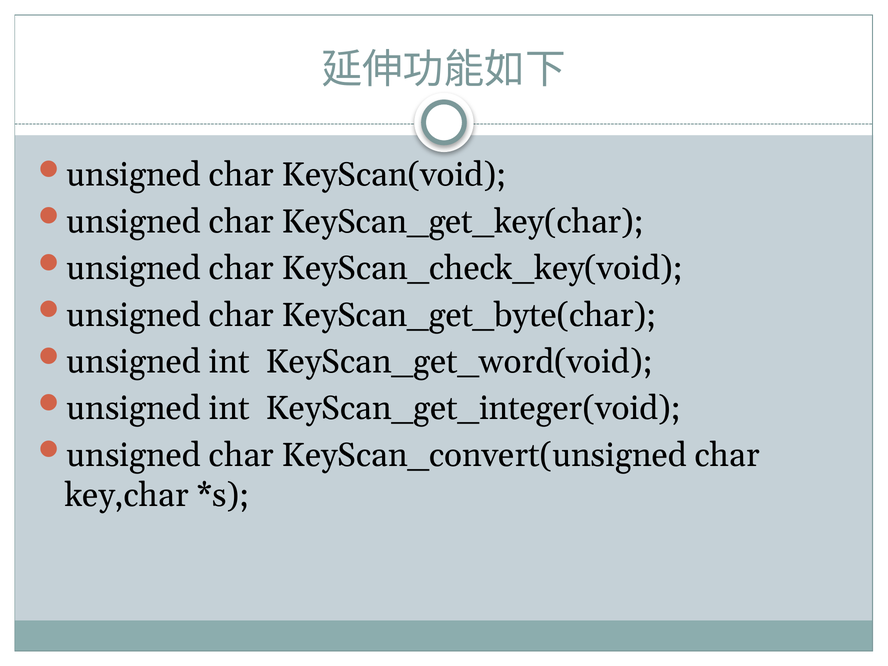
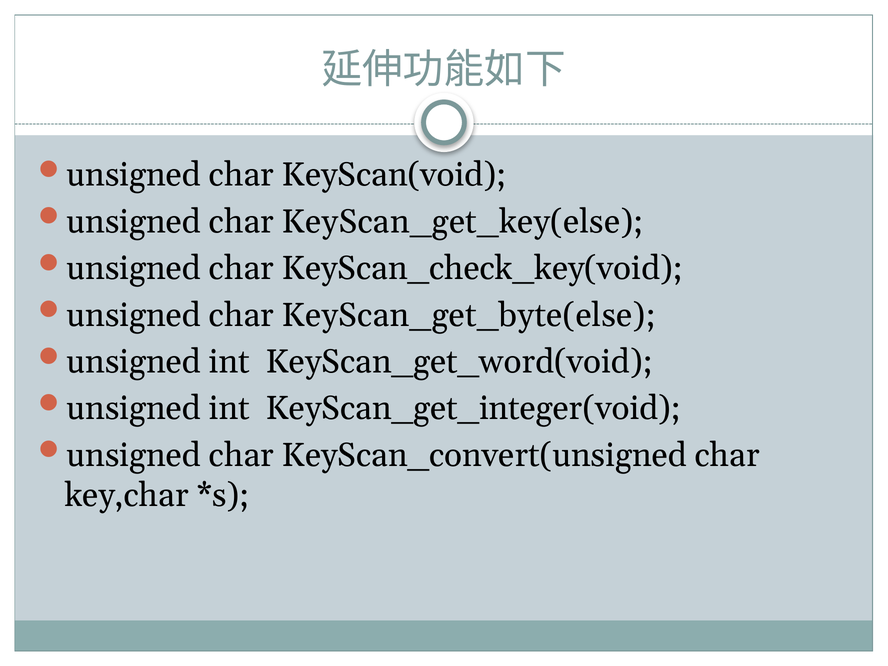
KeyScan_get_key(char: KeyScan_get_key(char -> KeyScan_get_key(else
KeyScan_get_byte(char: KeyScan_get_byte(char -> KeyScan_get_byte(else
